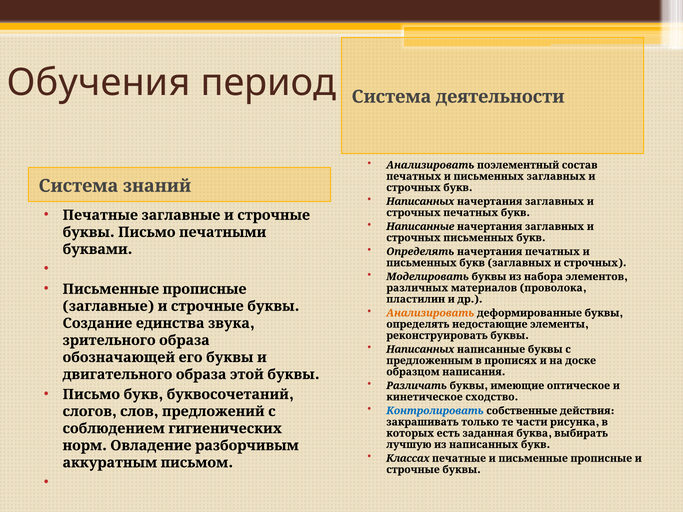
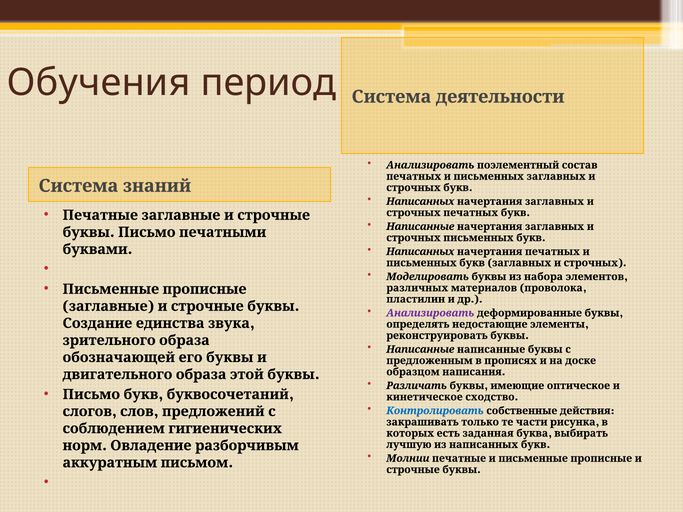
Определять at (420, 252): Определять -> Написанных
Анализировать at (430, 313) colour: orange -> purple
Написанных at (420, 349): Написанных -> Написанные
Классах: Классах -> Молнии
